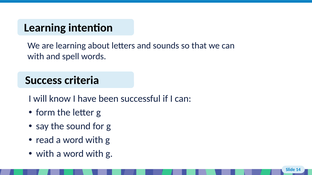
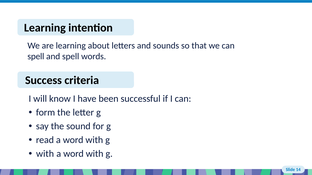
with at (36, 57): with -> spell
